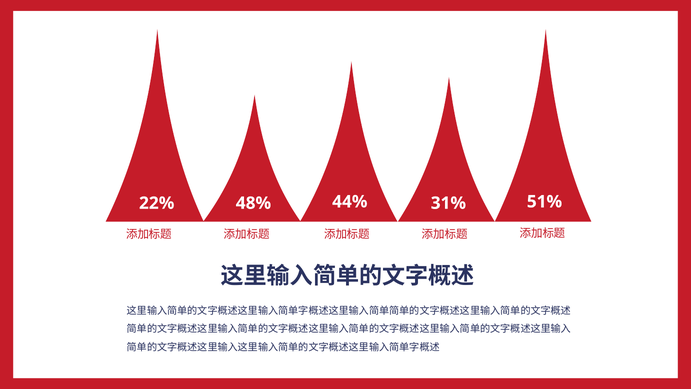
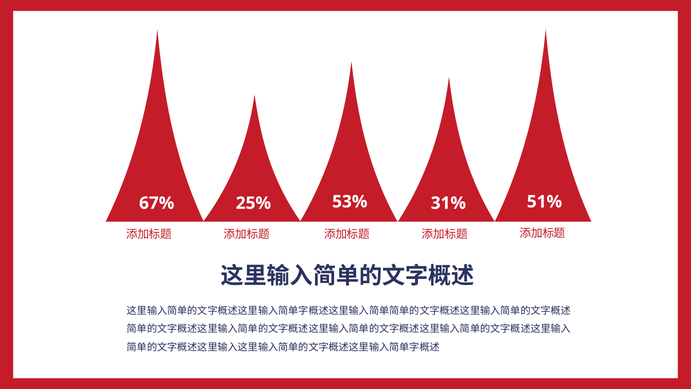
44%: 44% -> 53%
22%: 22% -> 67%
48%: 48% -> 25%
